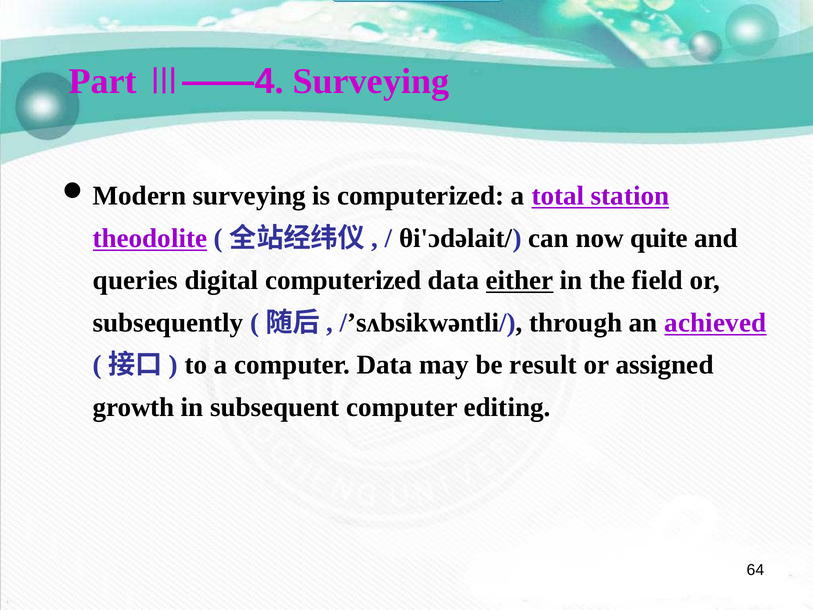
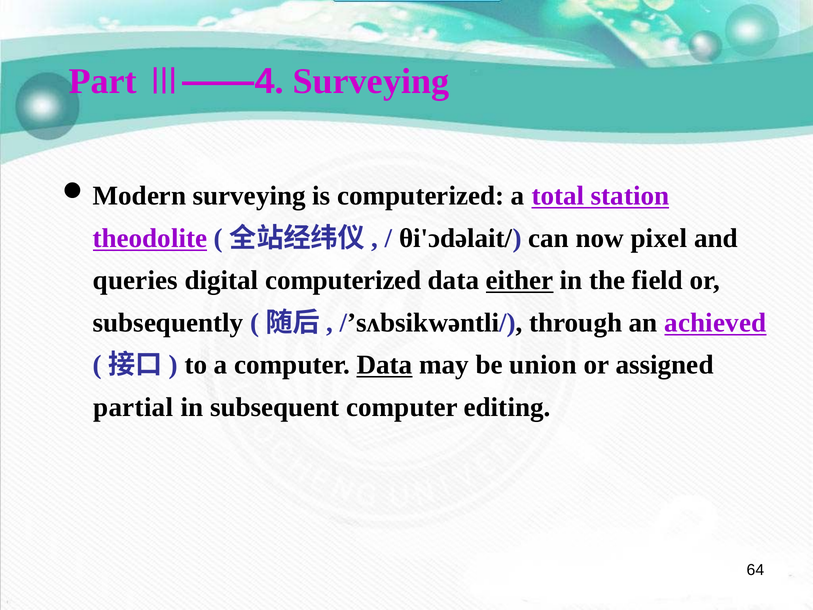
quite: quite -> pixel
Data at (385, 365) underline: none -> present
result: result -> union
growth: growth -> partial
